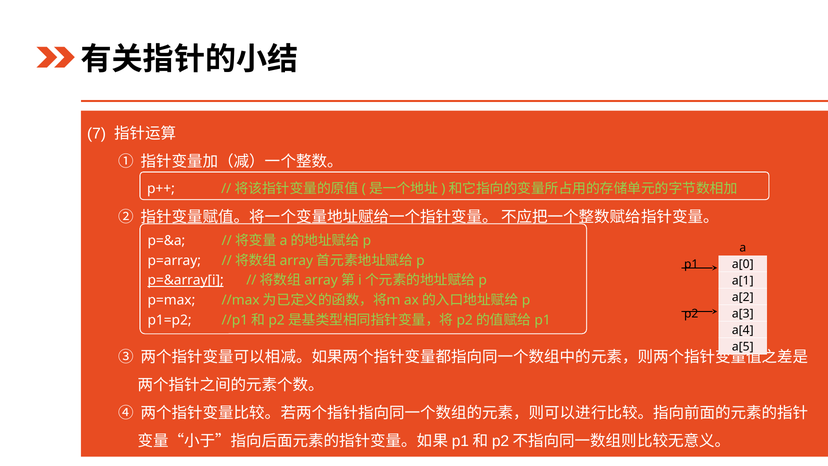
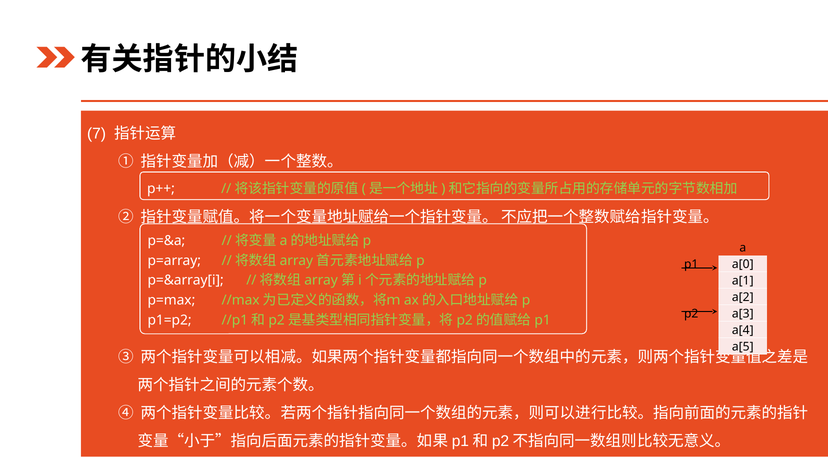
p=&array[i underline: present -> none
